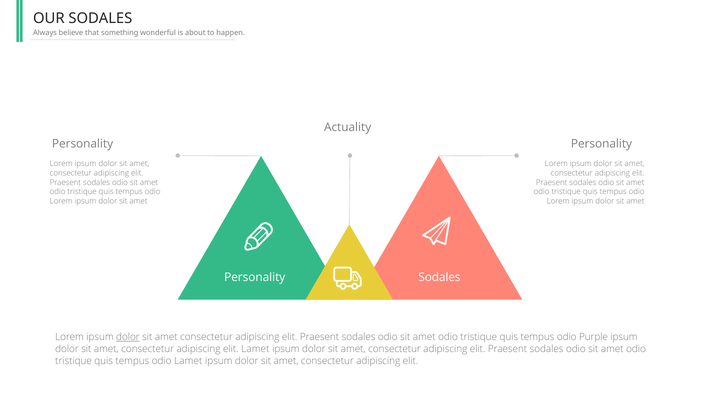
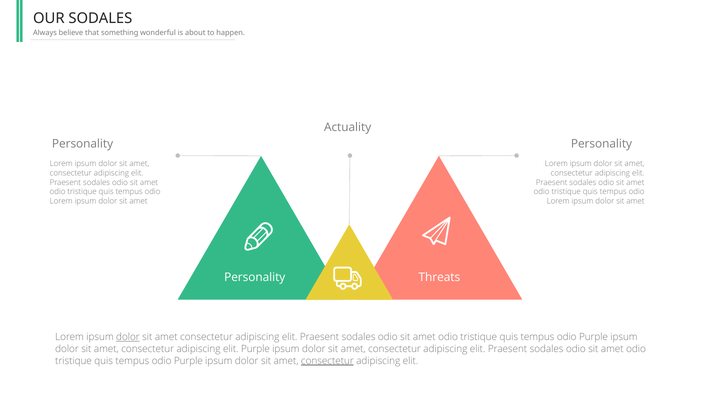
Personality Sodales: Sodales -> Threats
elit Lamet: Lamet -> Purple
Lamet at (188, 361): Lamet -> Purple
consectetur at (327, 361) underline: none -> present
